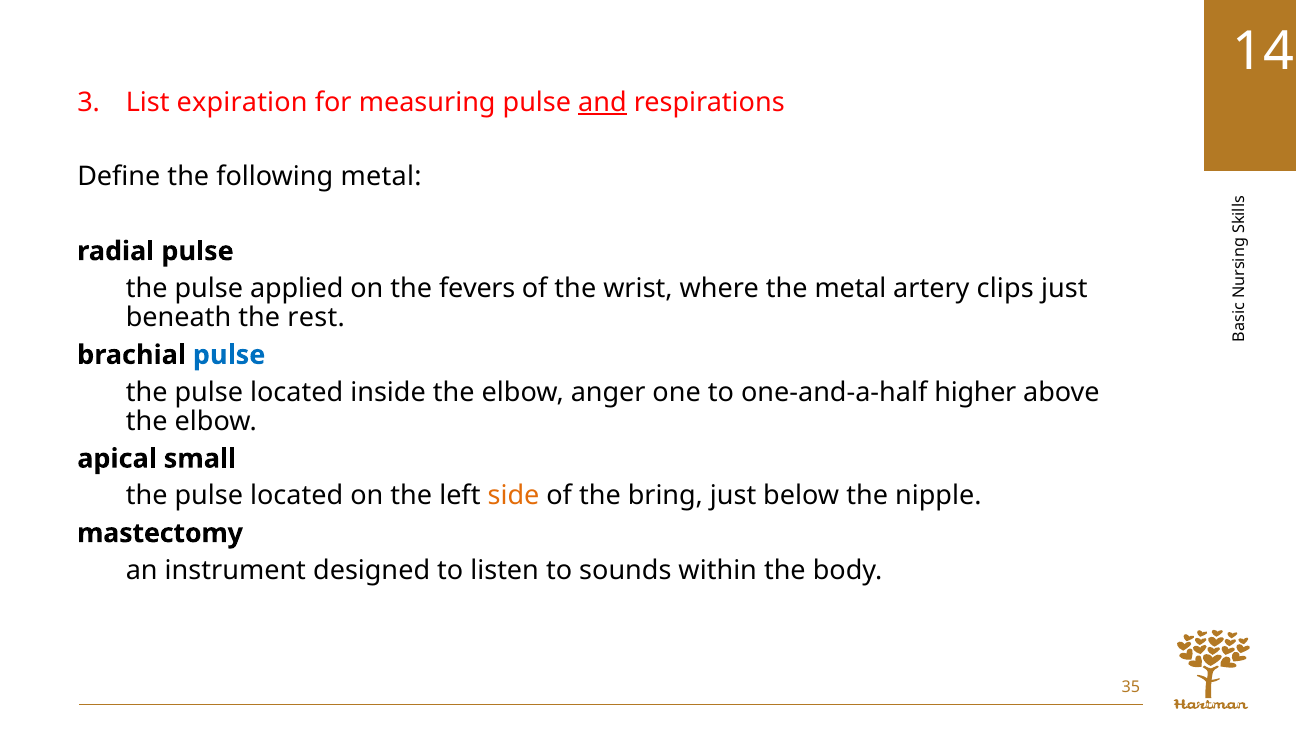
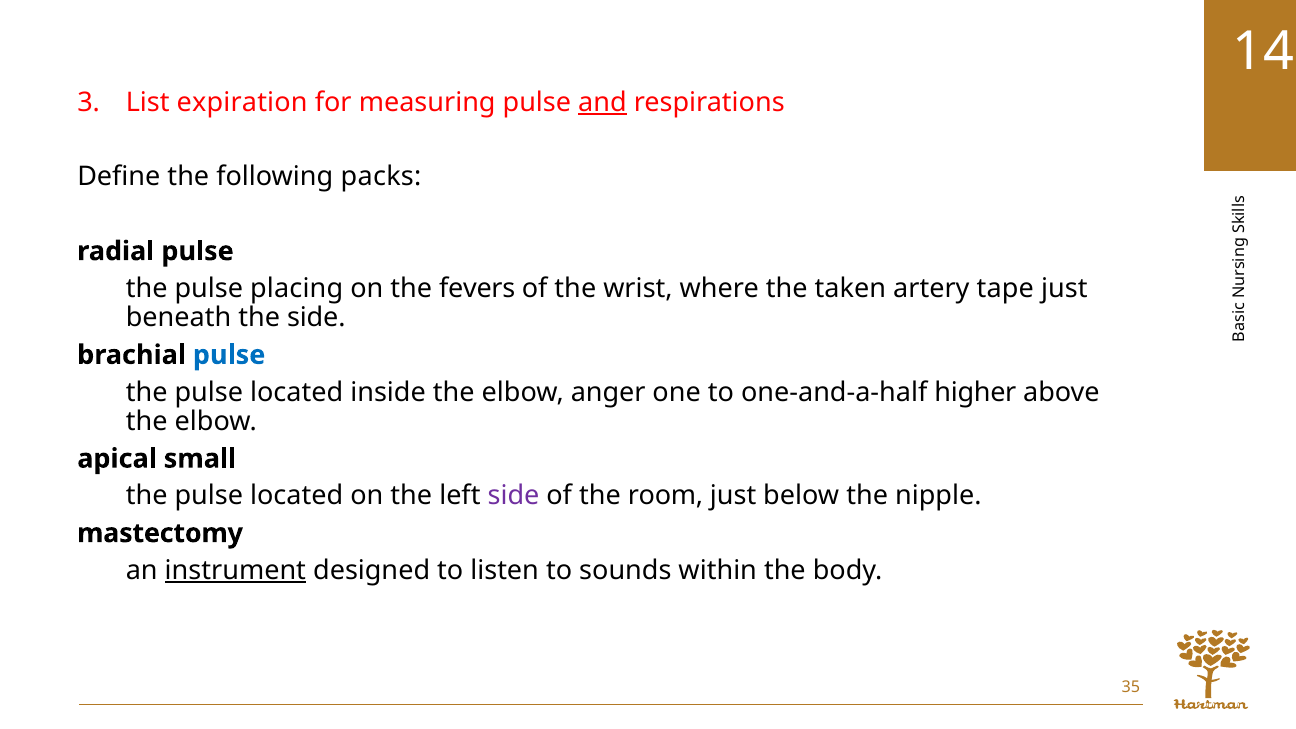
following metal: metal -> packs
applied: applied -> placing
the metal: metal -> taken
clips: clips -> tape
the rest: rest -> side
side at (513, 496) colour: orange -> purple
bring: bring -> room
instrument underline: none -> present
